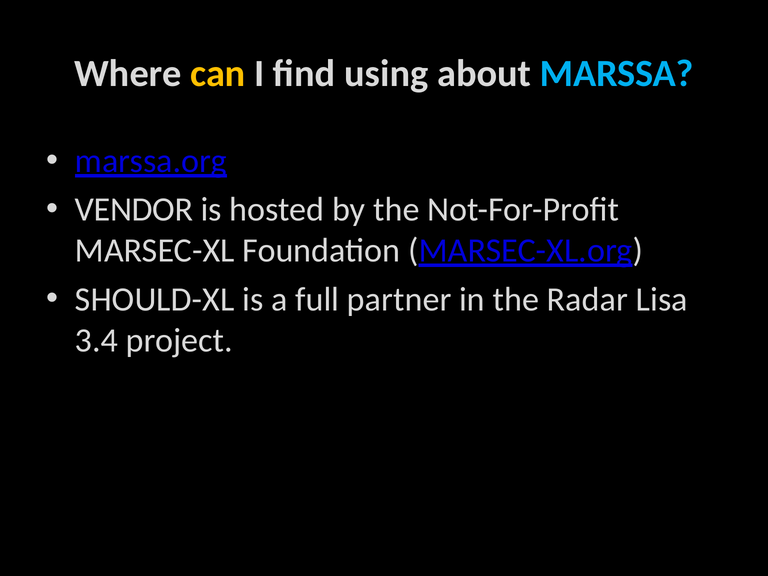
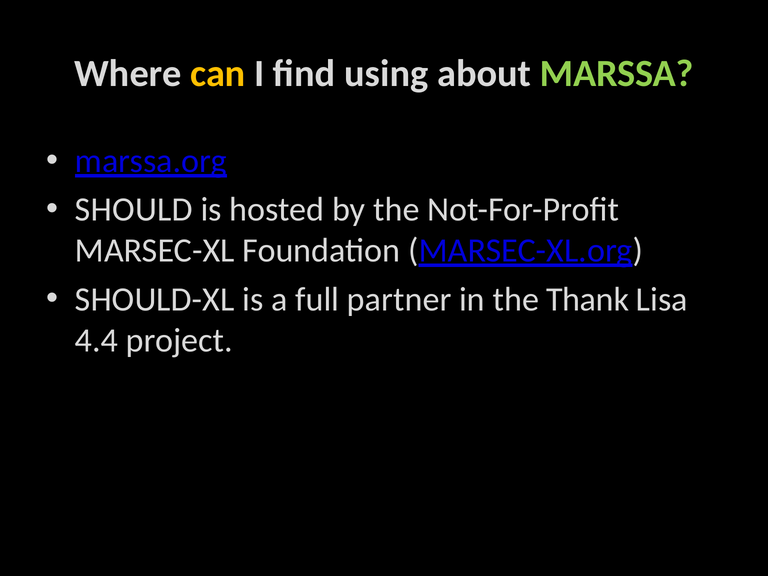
MARSSA colour: light blue -> light green
VENDOR: VENDOR -> SHOULD
Radar: Radar -> Thank
3.4: 3.4 -> 4.4
